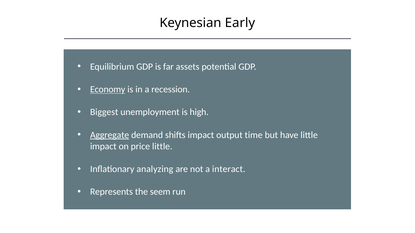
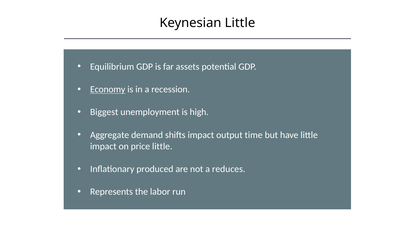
Keynesian Early: Early -> Little
Aggregate underline: present -> none
analyzing: analyzing -> produced
interact: interact -> reduces
seem: seem -> labor
